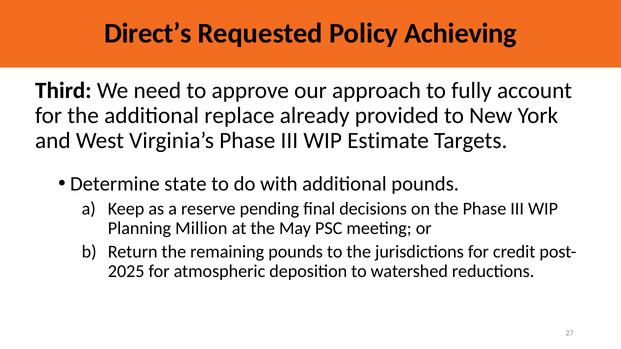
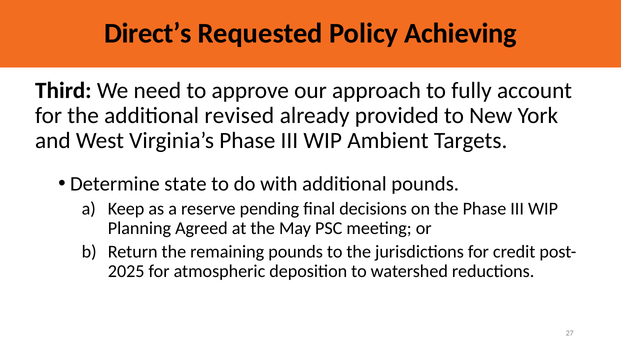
replace: replace -> revised
Estimate: Estimate -> Ambient
Million: Million -> Agreed
